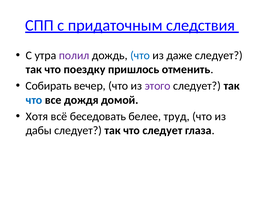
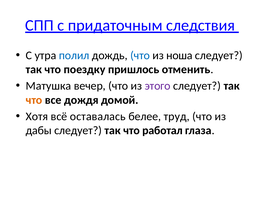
полил colour: purple -> blue
даже: даже -> ноша
Собирать: Собирать -> Матушка
что at (34, 100) colour: blue -> orange
беседовать: беседовать -> оставалась
что следует: следует -> работал
